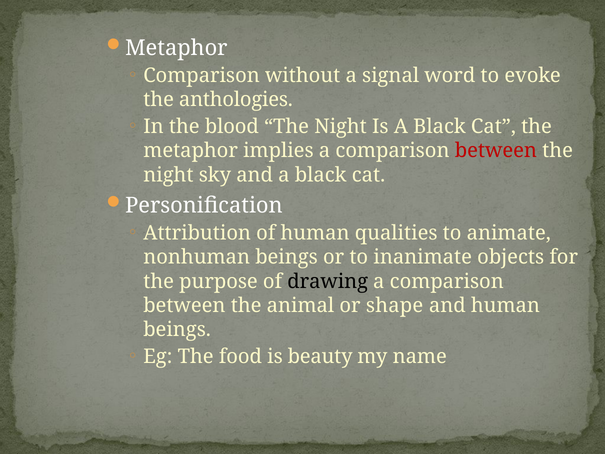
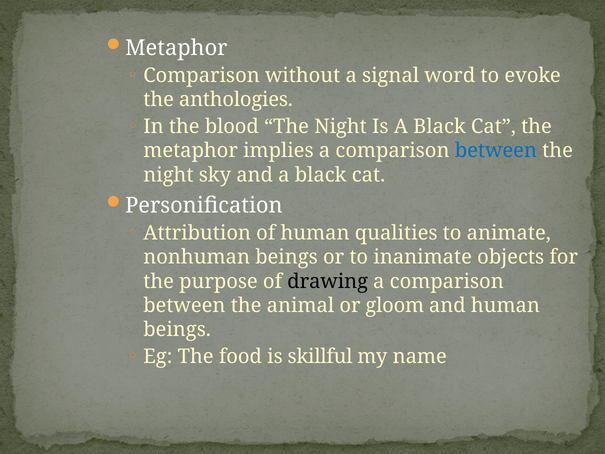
between at (496, 151) colour: red -> blue
shape: shape -> gloom
beauty: beauty -> skillful
